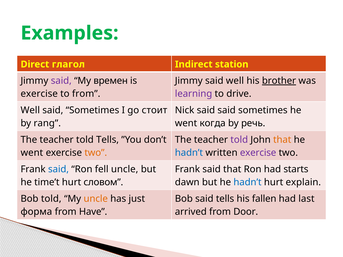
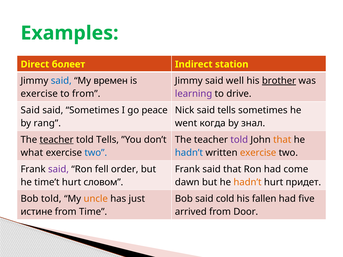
глагол: глагол -> болеет
said at (61, 81) colour: purple -> blue
Well at (30, 110): Well -> Said
стоит: стоит -> peace
said said: said -> tells
речь: речь -> знал
teacher at (57, 140) underline: none -> present
went at (32, 153): went -> what
two at (96, 153) colour: orange -> blue
exercise at (258, 153) colour: purple -> orange
said at (58, 169) colour: blue -> purple
fell uncle: uncle -> order
starts: starts -> come
hadn’t at (248, 182) colour: blue -> orange
explain: explain -> придет
said tells: tells -> cold
last: last -> five
форма: форма -> истине
Have: Have -> Time
